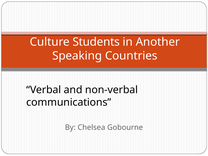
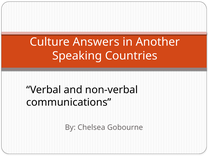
Students: Students -> Answers
